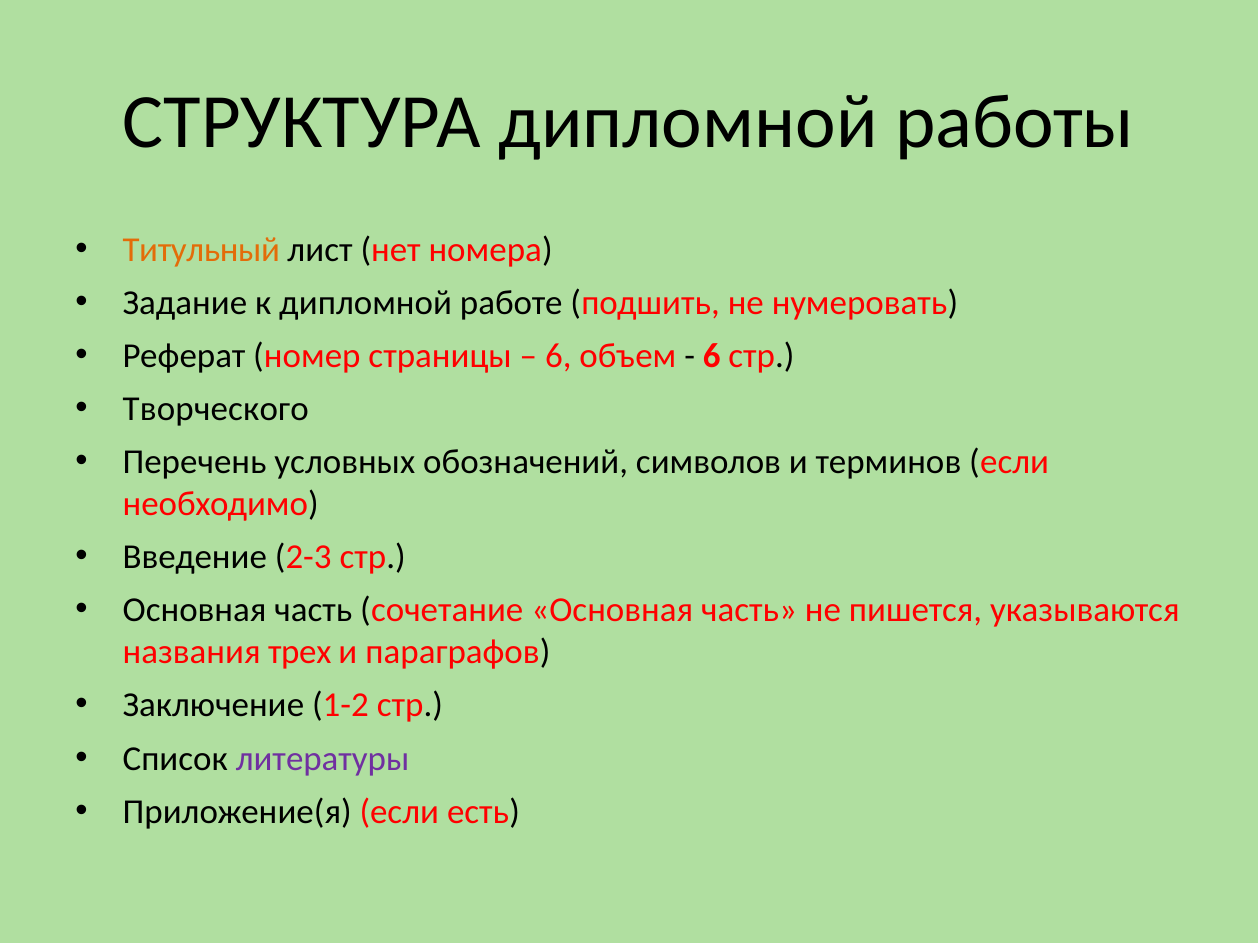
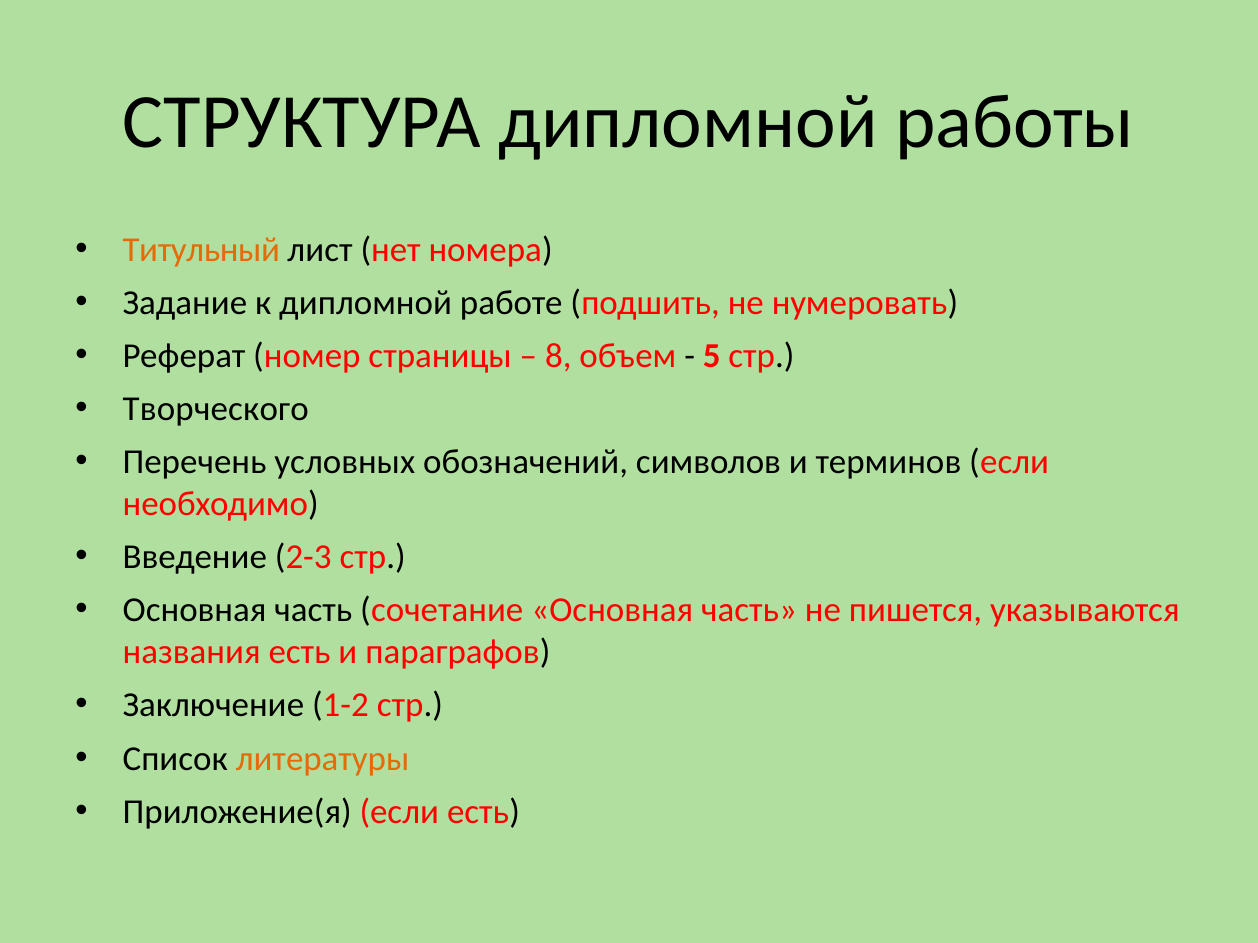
6 at (558, 356): 6 -> 8
6 at (712, 356): 6 -> 5
названия трех: трех -> есть
литературы colour: purple -> orange
